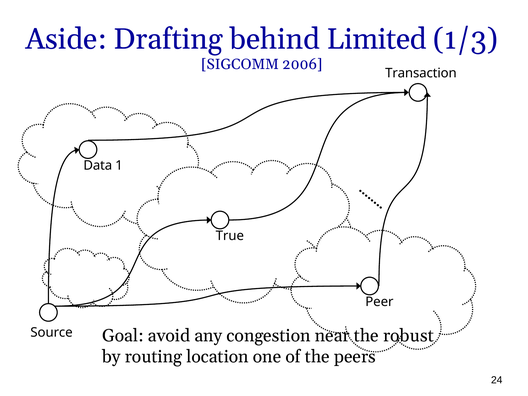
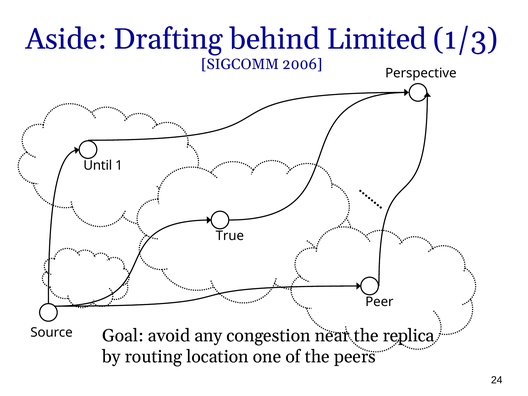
Transaction: Transaction -> Perspective
Data: Data -> Until
robust: robust -> replica
